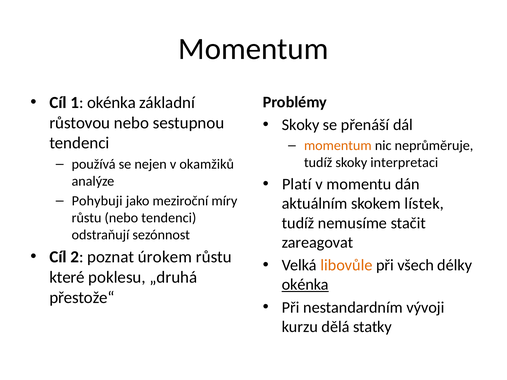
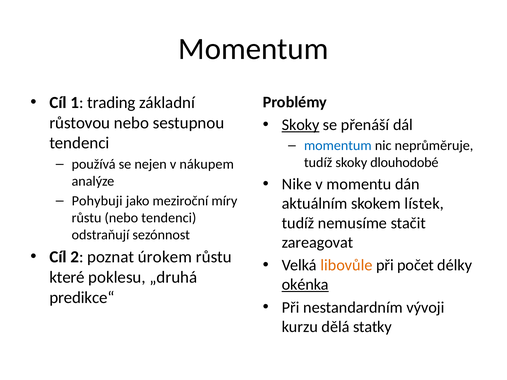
1 okénka: okénka -> trading
Skoky at (301, 125) underline: none -> present
momentum at (338, 146) colour: orange -> blue
interpretaci: interpretaci -> dlouhodobé
okamžiků: okamžiků -> nákupem
Platí: Platí -> Nike
všech: všech -> počet
přestože“: přestože“ -> predikce“
